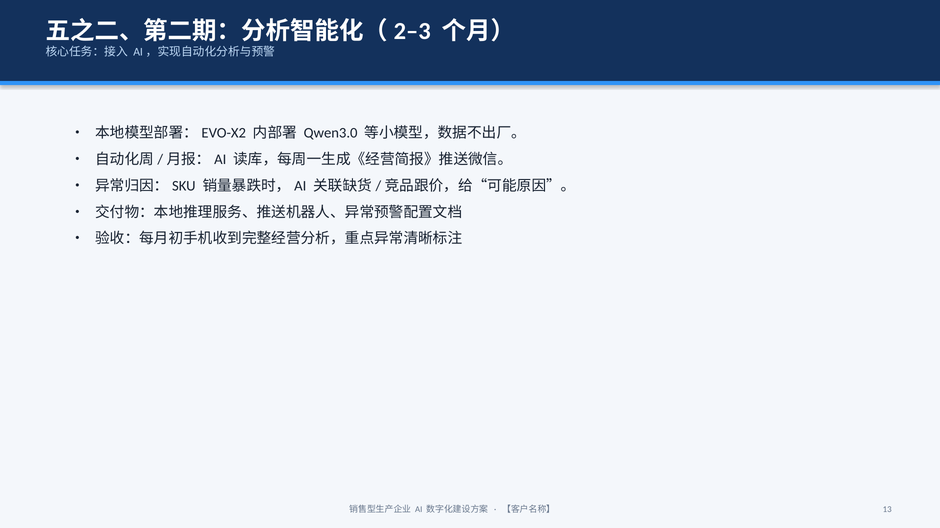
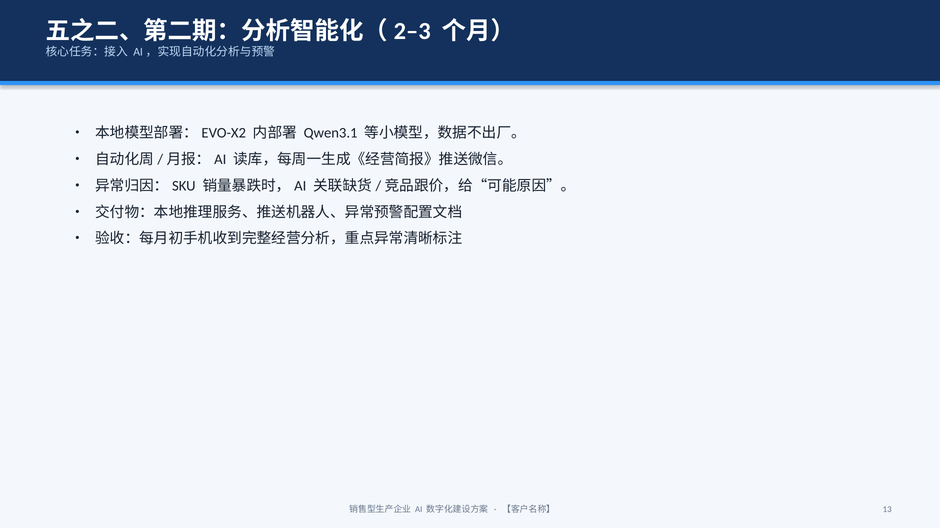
Qwen3.0: Qwen3.0 -> Qwen3.1
